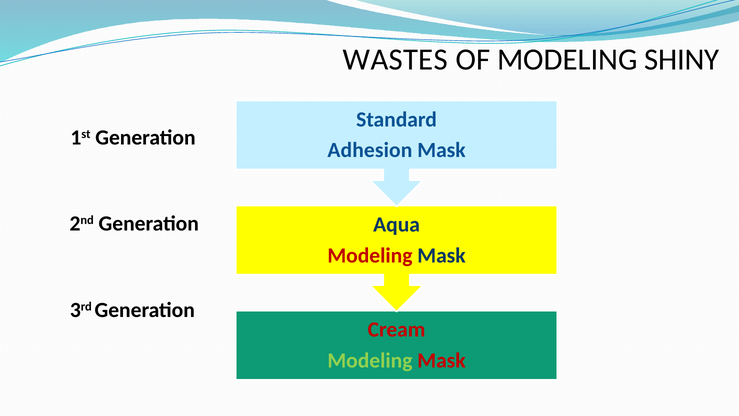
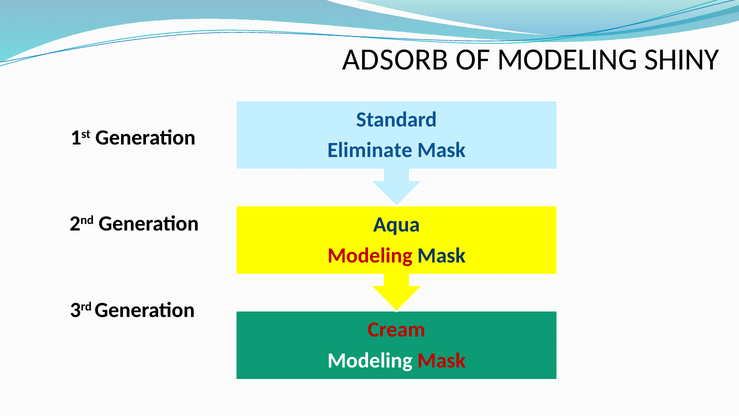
WASTES: WASTES -> ADSORB
Adhesion: Adhesion -> Eliminate
Modeling at (370, 360) colour: light green -> white
